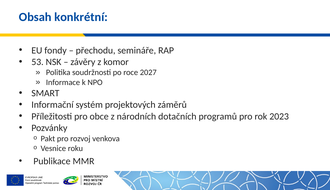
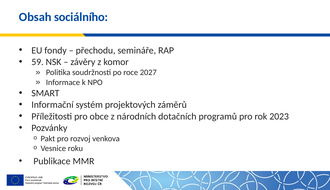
konkrétní: konkrétní -> sociálního
53: 53 -> 59
